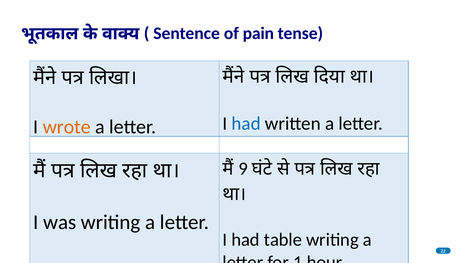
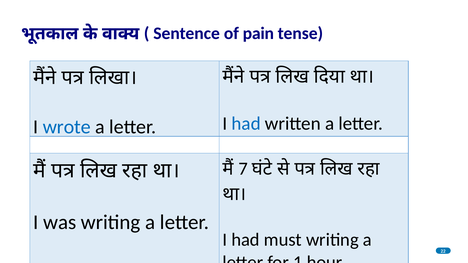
wrote colour: orange -> blue
9: 9 -> 7
table: table -> must
